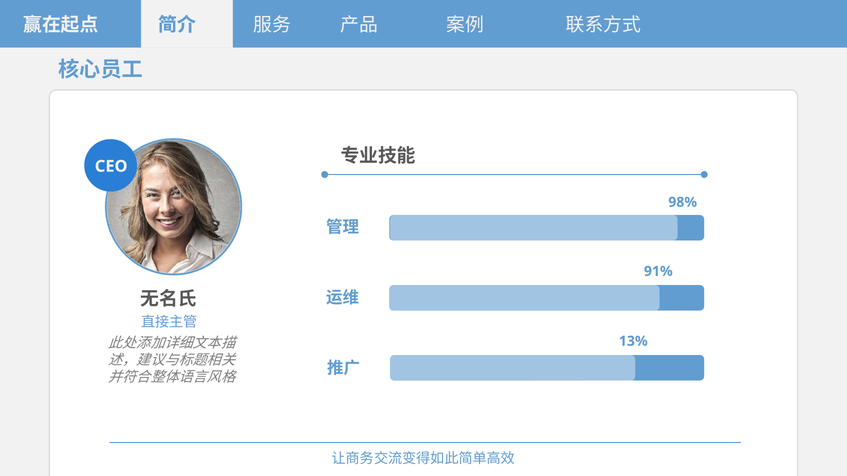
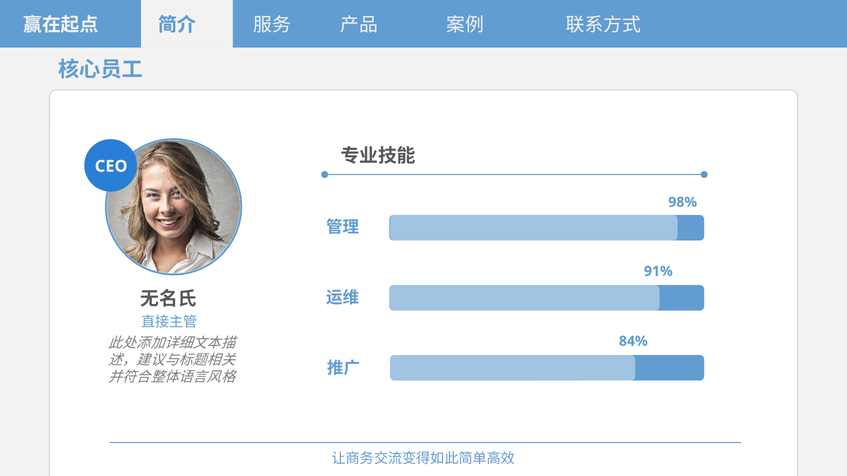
13%: 13% -> 84%
